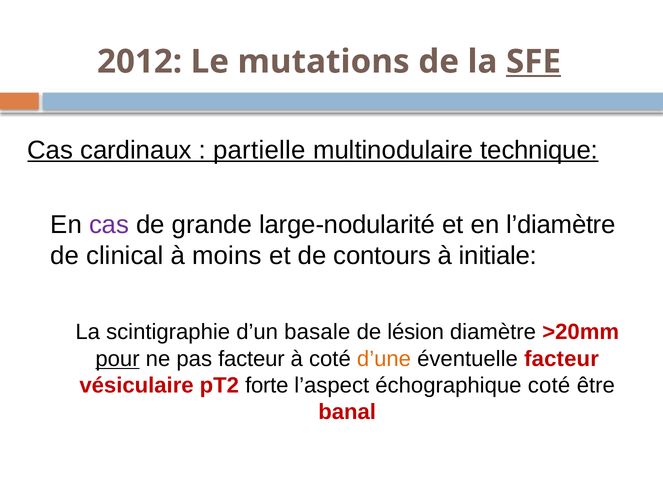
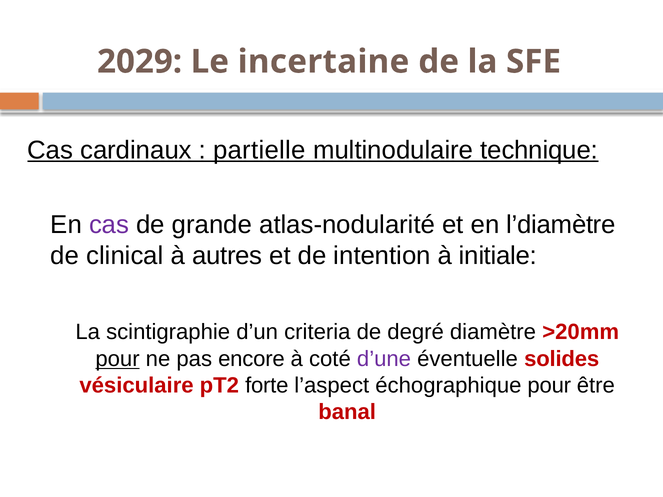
2012: 2012 -> 2029
mutations: mutations -> incertaine
SFE underline: present -> none
large-nodularité: large-nodularité -> atlas-nodularité
moins: moins -> autres
contours: contours -> intention
basale: basale -> criteria
lésion: lésion -> degré
pas facteur: facteur -> encore
d’une colour: orange -> purple
éventuelle facteur: facteur -> solides
échographique coté: coté -> pour
